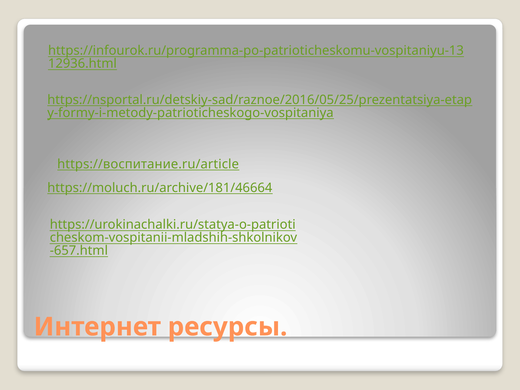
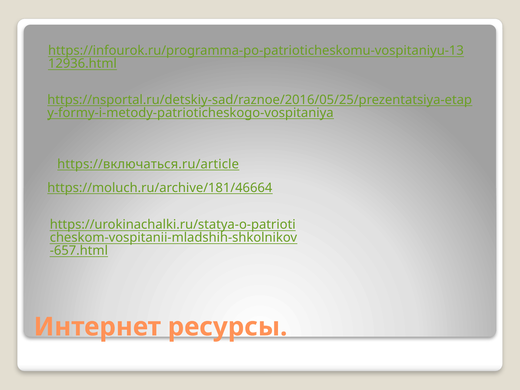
https://вocпитaниe.ru/article: https://вocпитaниe.ru/article -> https://включаться.ru/article
